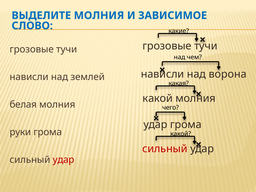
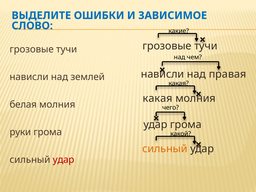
ВЫДЕЛИТЕ МОЛНИЯ: МОЛНИЯ -> ОШИБКИ
ворона: ворона -> правая
какой at (158, 98): какой -> какая
сильный at (165, 149) colour: red -> orange
